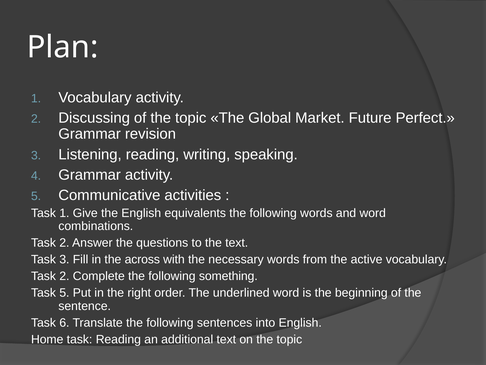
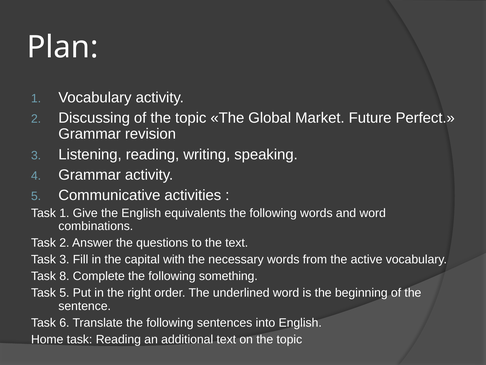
across: across -> capital
2 at (64, 276): 2 -> 8
